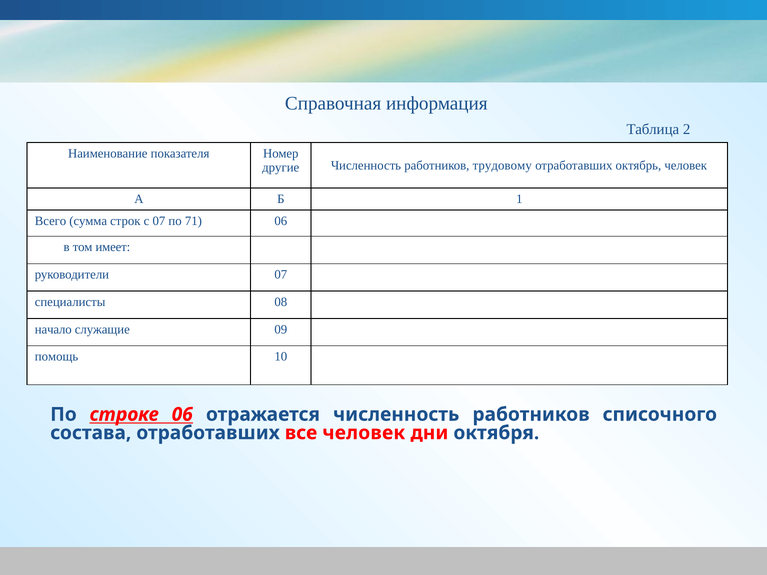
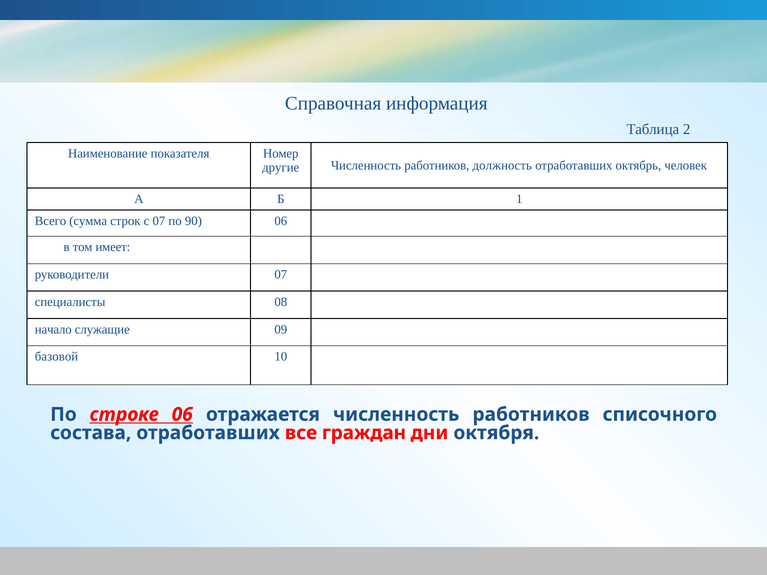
трудовому: трудовому -> должность
71: 71 -> 90
помощь: помощь -> базовой
все человек: человек -> граждан
